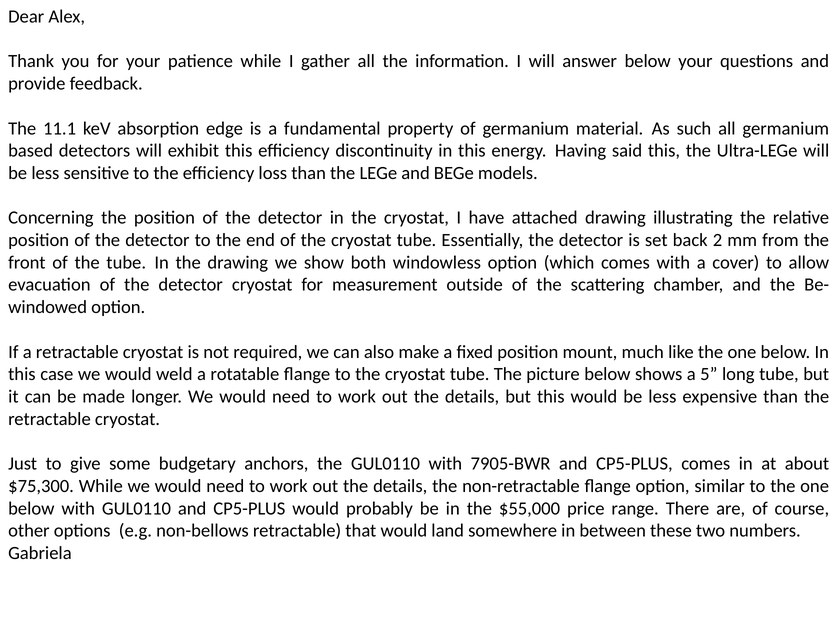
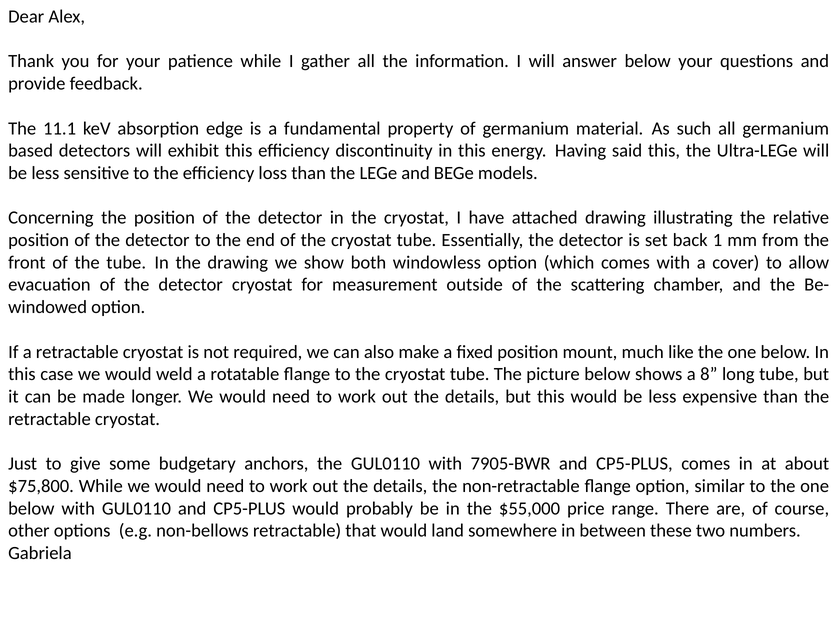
2: 2 -> 1
5: 5 -> 8
$75,300: $75,300 -> $75,800
